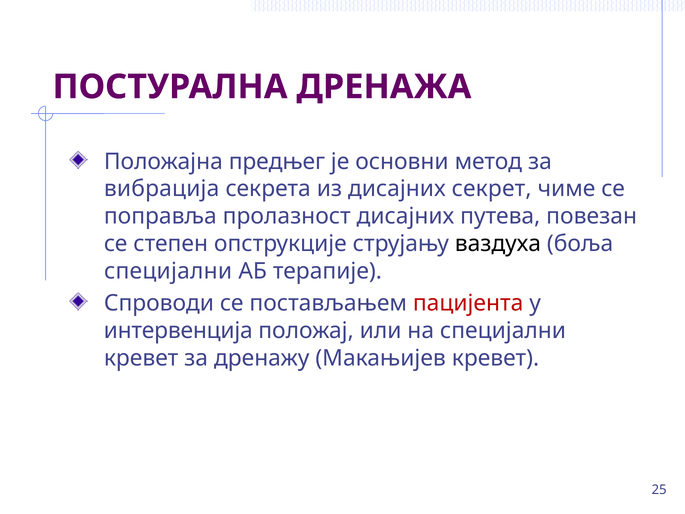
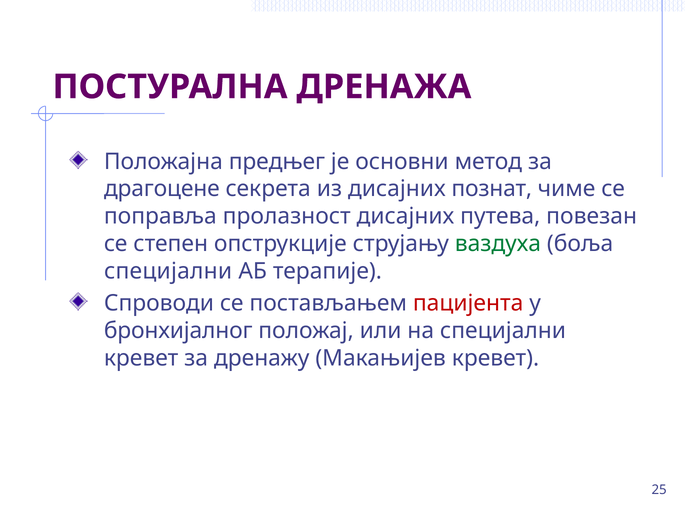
вибрација: вибрација -> драгоцене
секрет: секрет -> познат
ваздуха colour: black -> green
интервенција: интервенција -> бронхијалног
